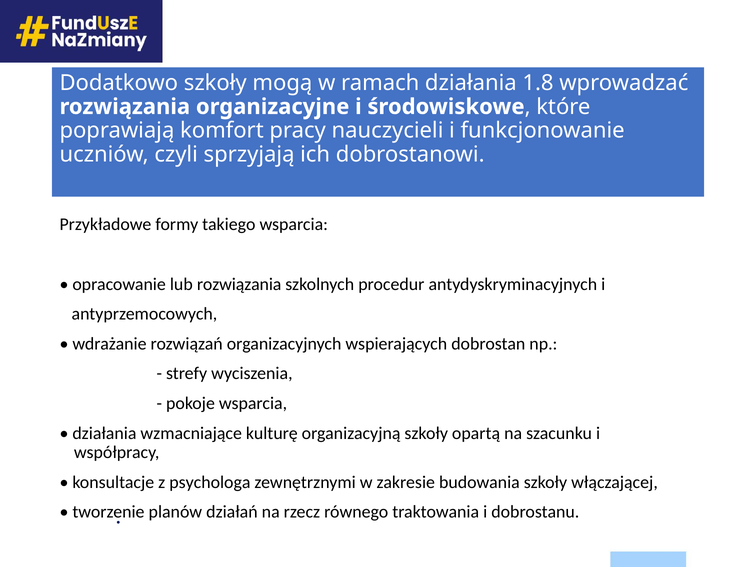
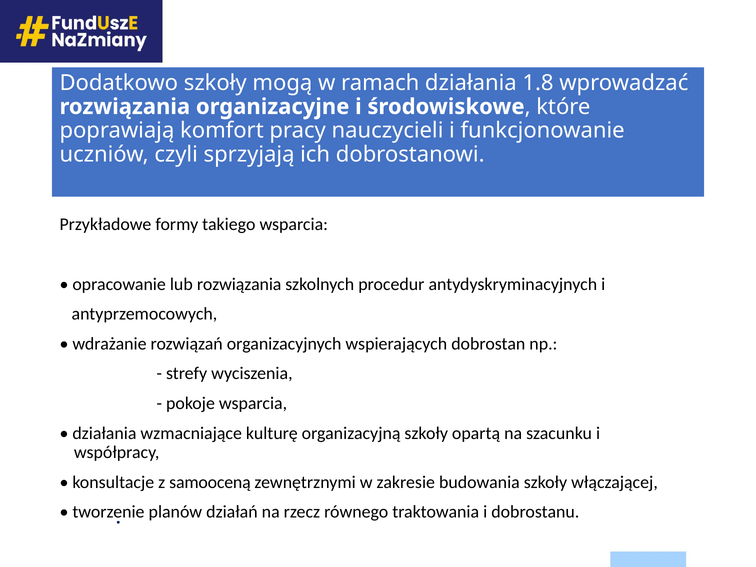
psychologa: psychologa -> samooceną
